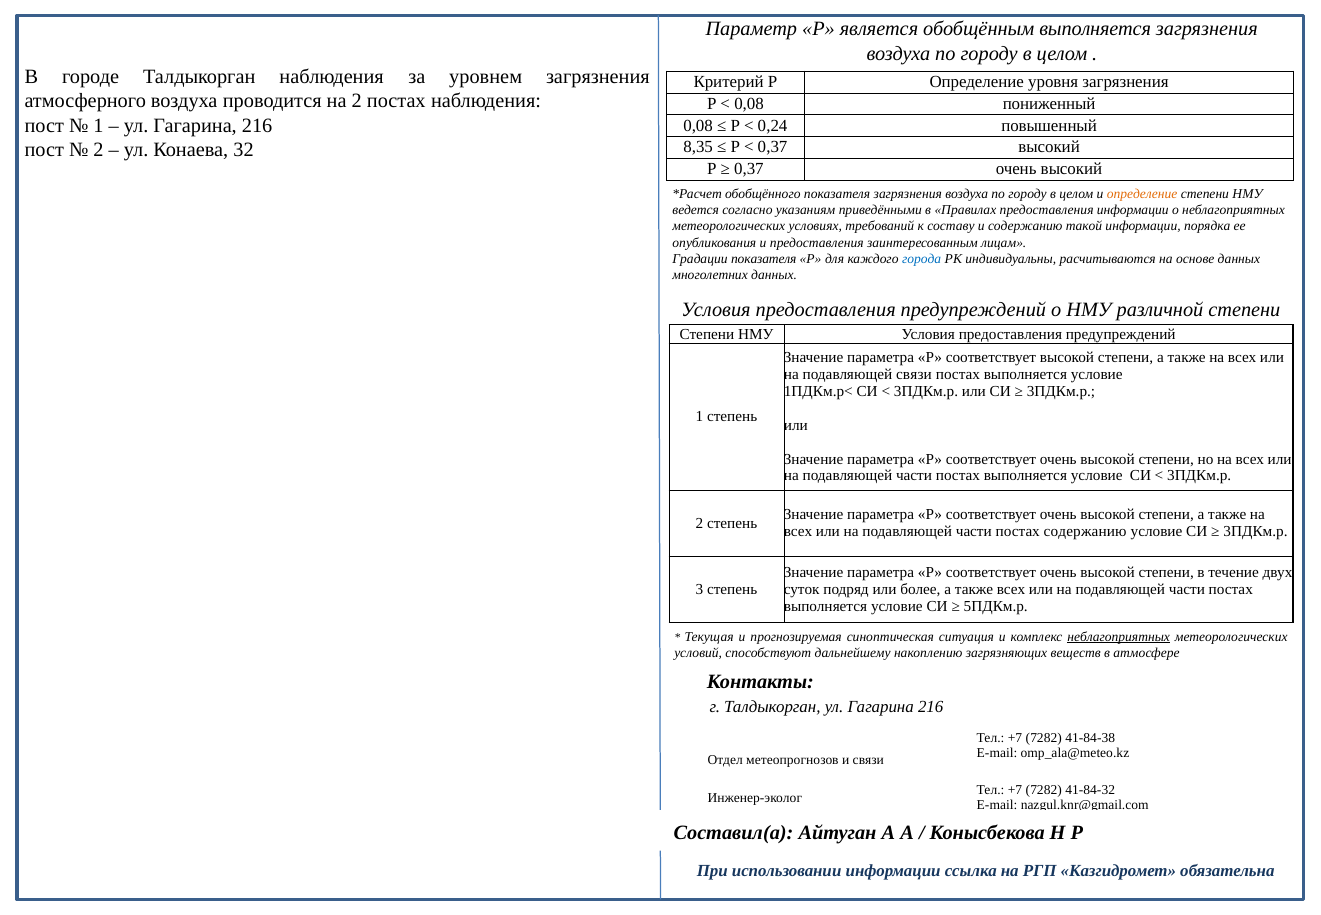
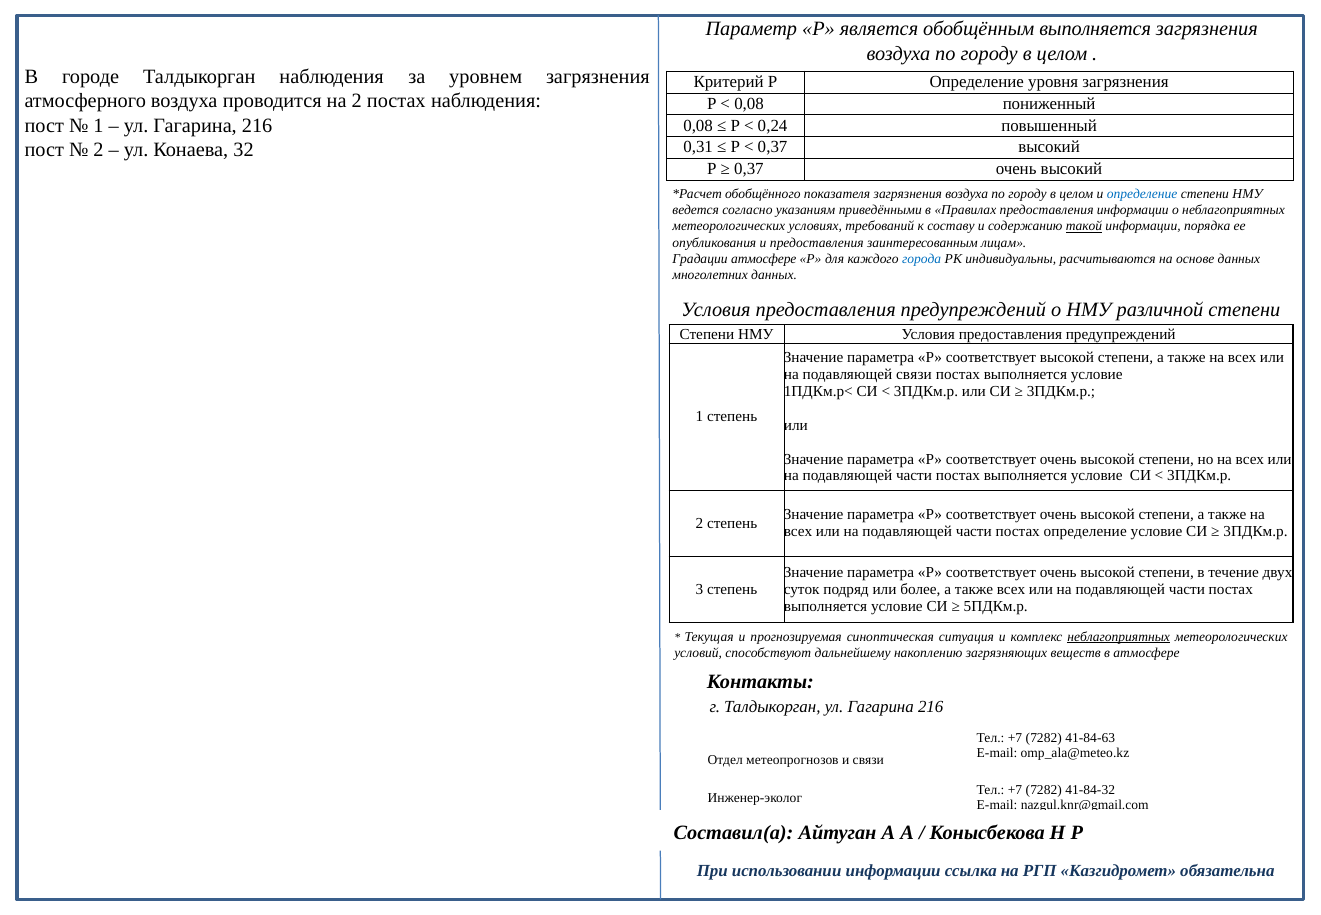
8,35: 8,35 -> 0,31
определение at (1142, 194) colour: orange -> blue
такой underline: none -> present
Градации показателя: показателя -> атмосфере
постах содержанию: содержанию -> определение
41-84-38: 41-84-38 -> 41-84-63
